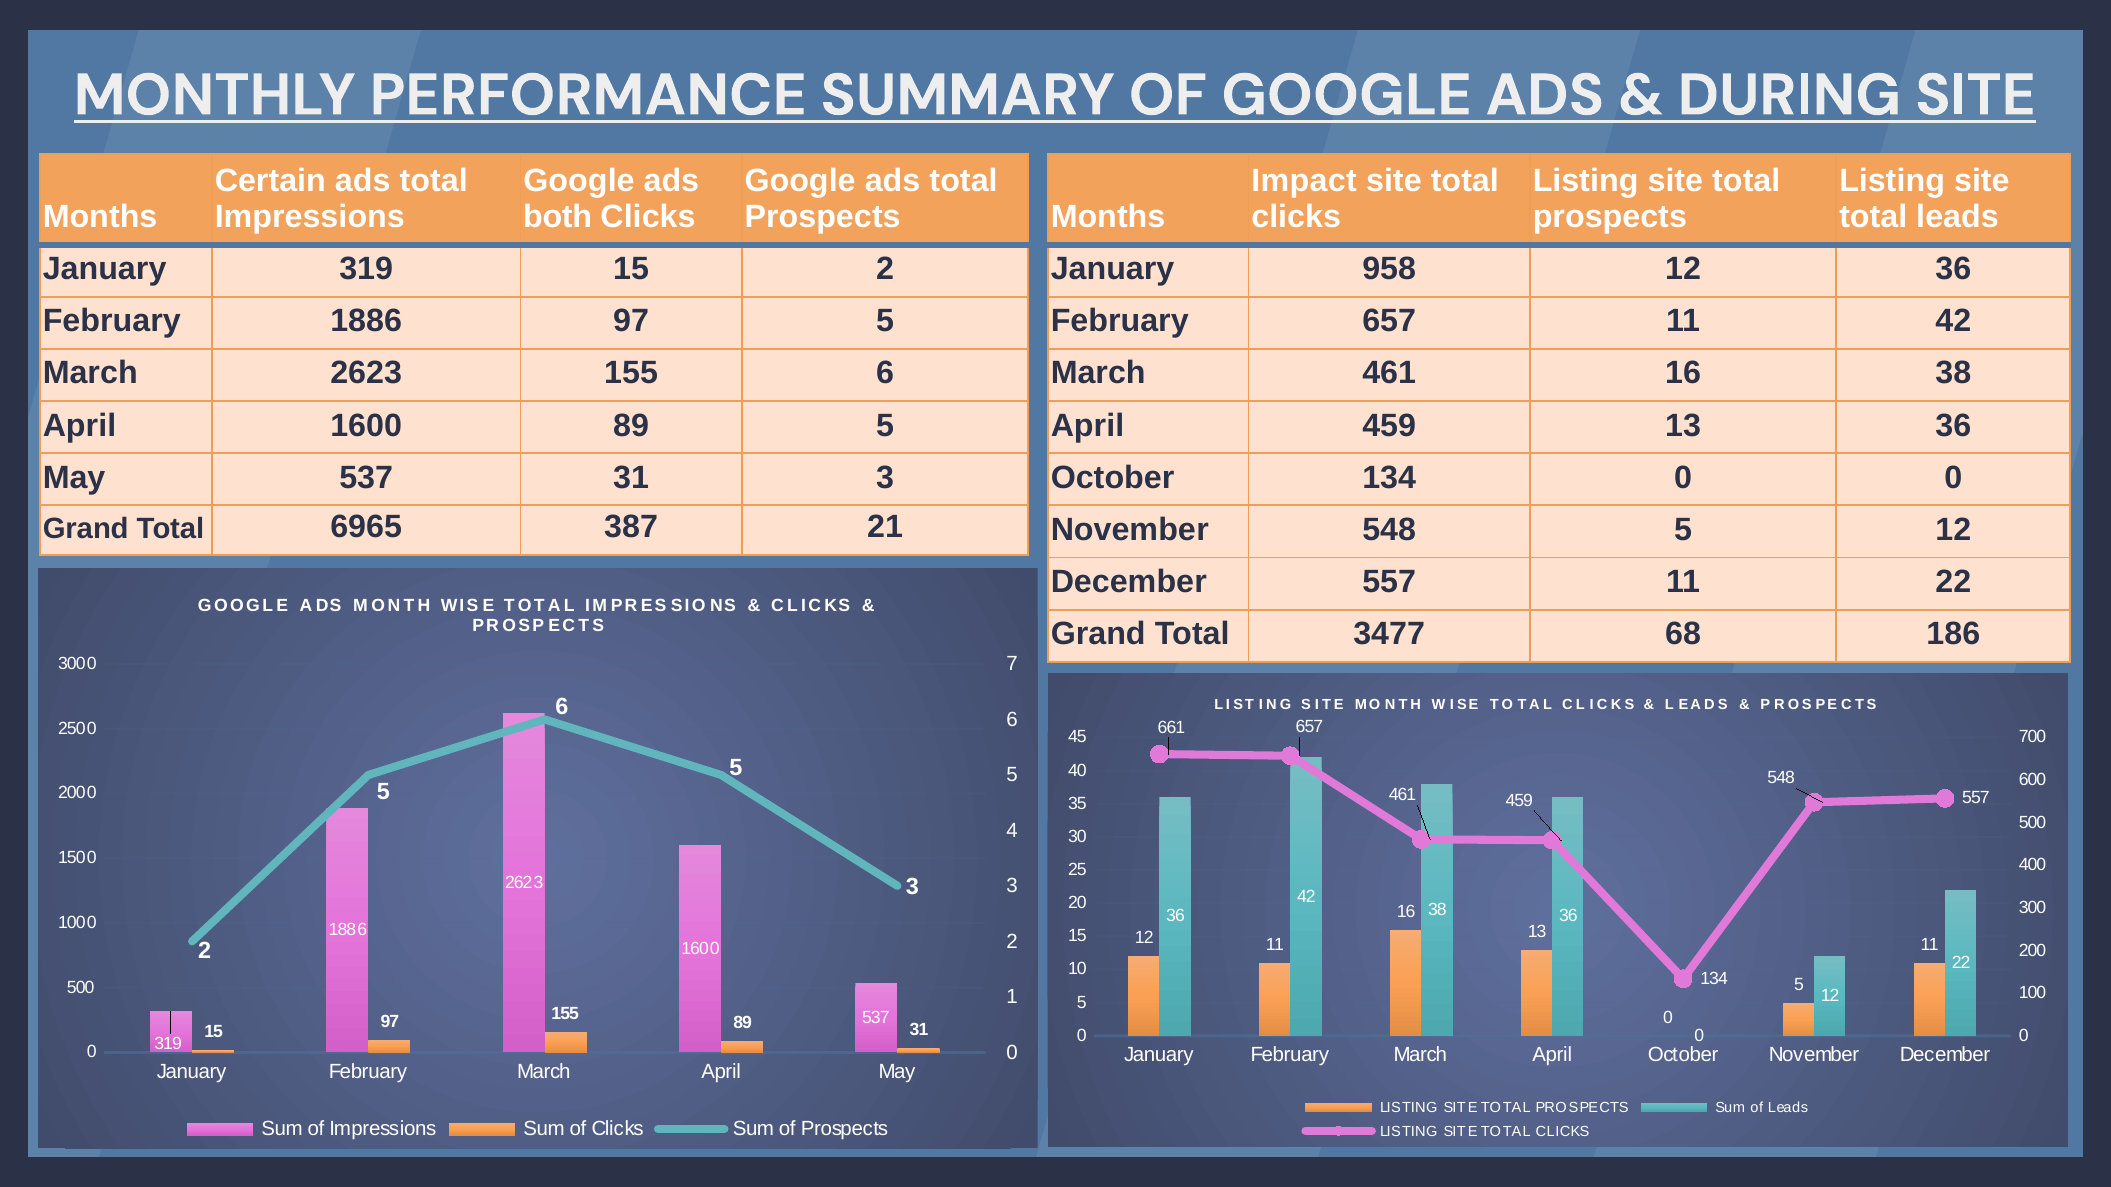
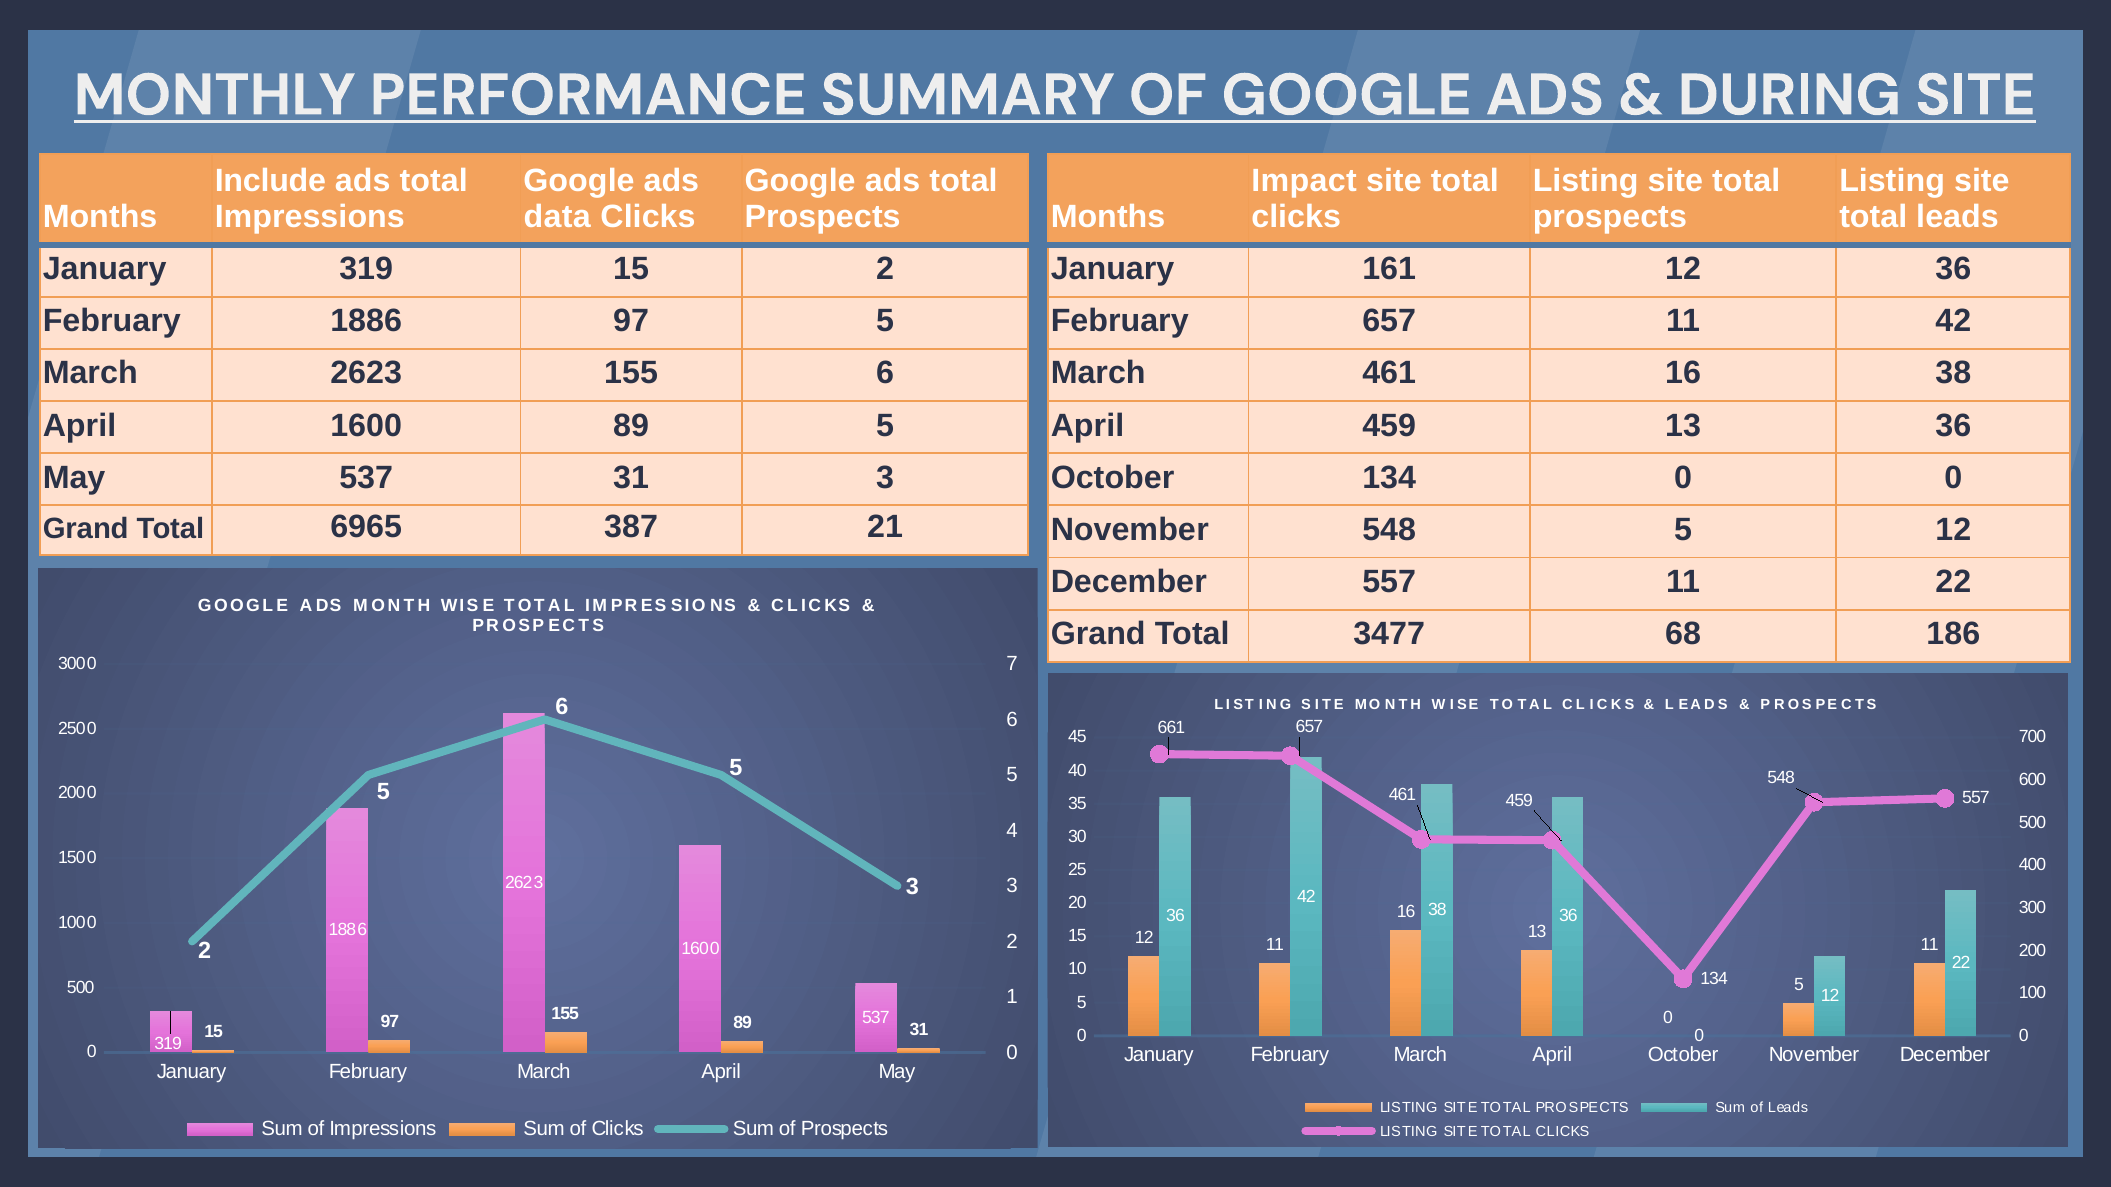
Certain: Certain -> Include
both: both -> data
958: 958 -> 161
